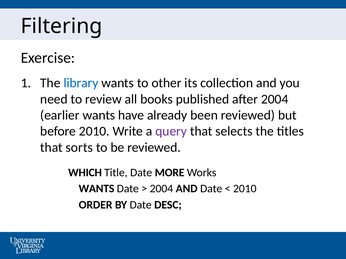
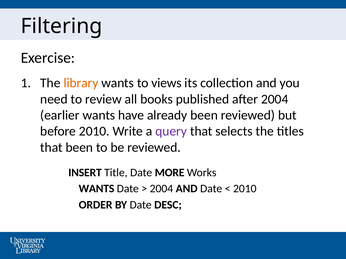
library colour: blue -> orange
other: other -> views
that sorts: sorts -> been
WHICH: WHICH -> INSERT
